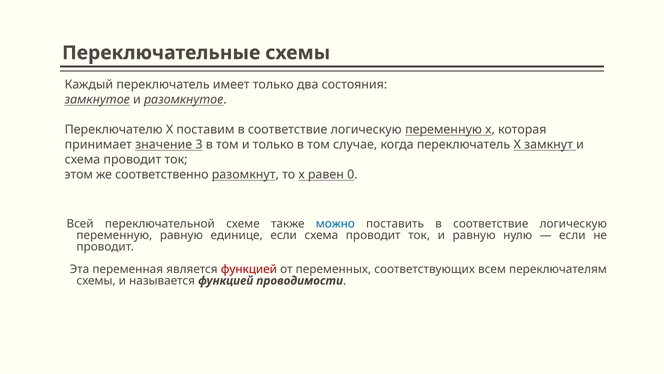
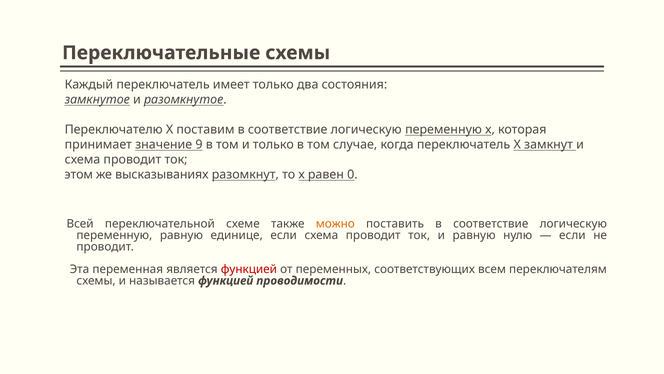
3: 3 -> 9
соответственно: соответственно -> высказываниях
можно colour: blue -> orange
